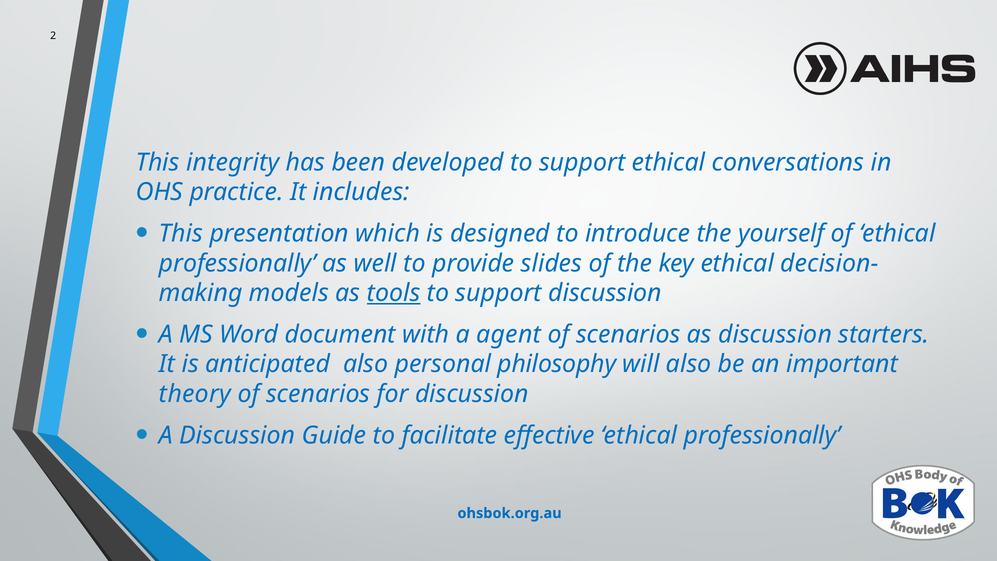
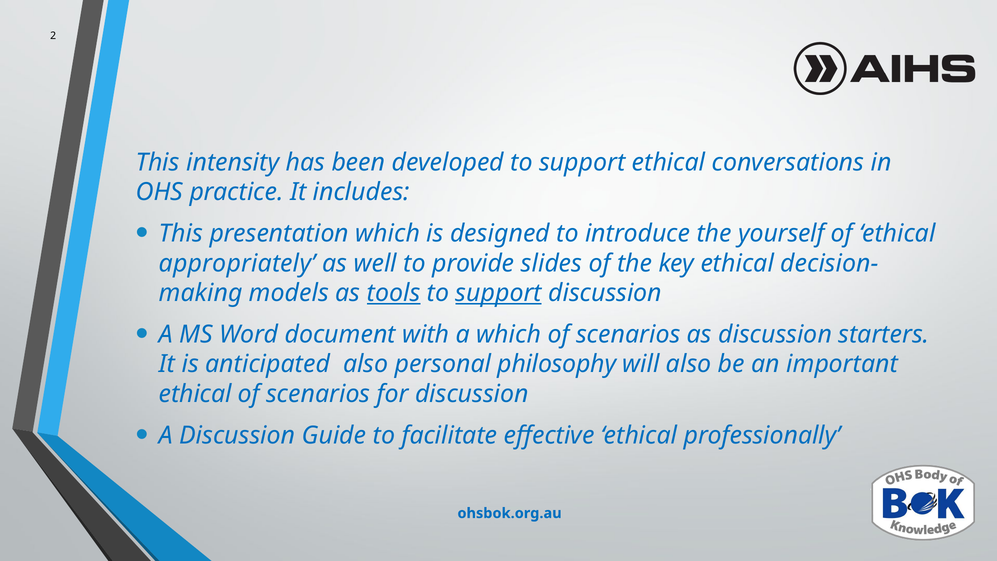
integrity: integrity -> intensity
professionally at (237, 263): professionally -> appropriately
support at (499, 293) underline: none -> present
a agent: agent -> which
theory at (195, 394): theory -> ethical
